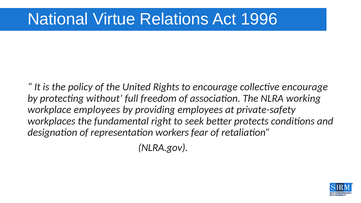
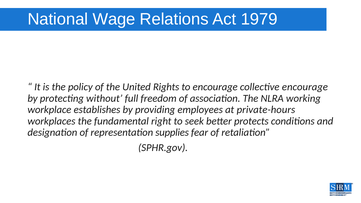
Virtue: Virtue -> Wage
1996: 1996 -> 1979
workplace employees: employees -> establishes
private-safety: private-safety -> private-hours
workers: workers -> supplies
NLRA.gov: NLRA.gov -> SPHR.gov
